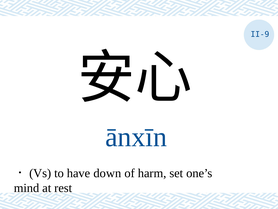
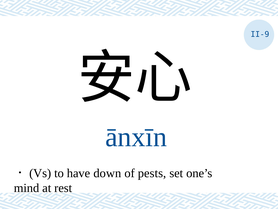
harm: harm -> pests
